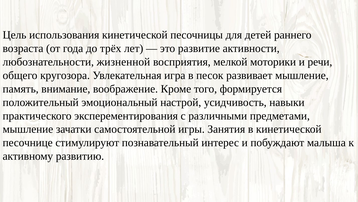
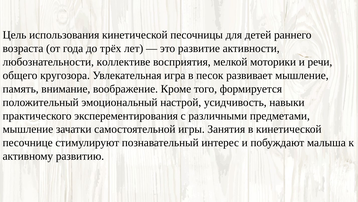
жизненной: жизненной -> коллективе
